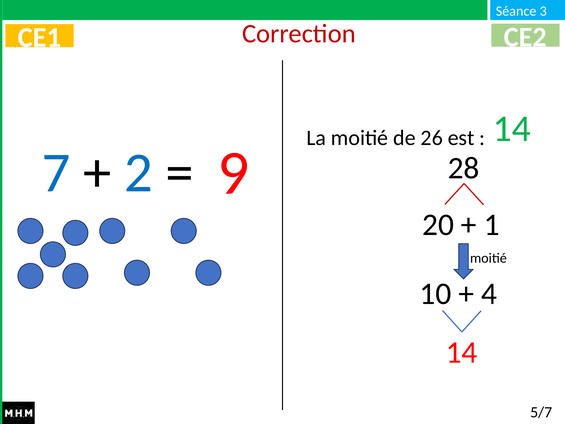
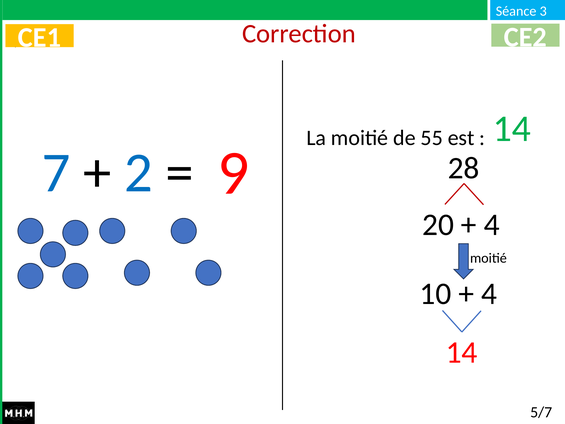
26: 26 -> 55
1 at (492, 225): 1 -> 4
